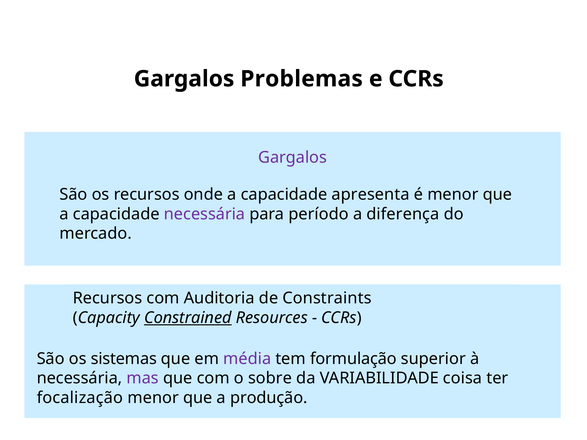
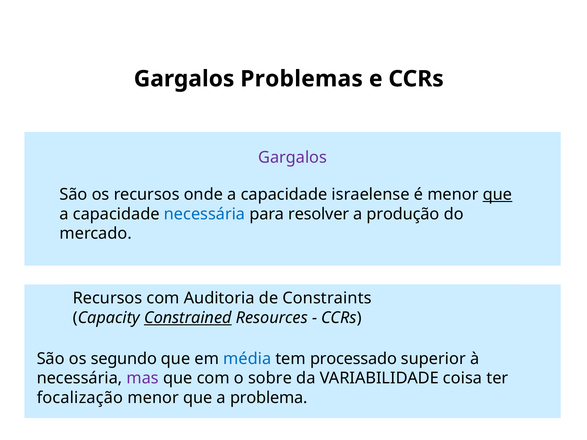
apresenta: apresenta -> israelense
que at (497, 195) underline: none -> present
necessária at (205, 214) colour: purple -> blue
período: período -> resolver
diferença: diferença -> produção
sistemas: sistemas -> segundo
média colour: purple -> blue
formulação: formulação -> processado
produção: produção -> problema
